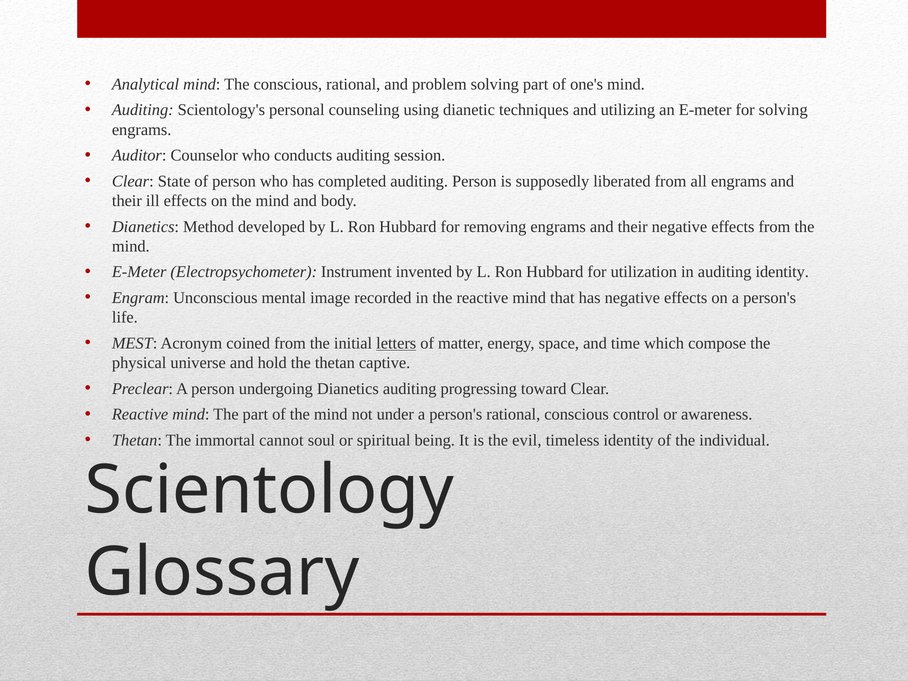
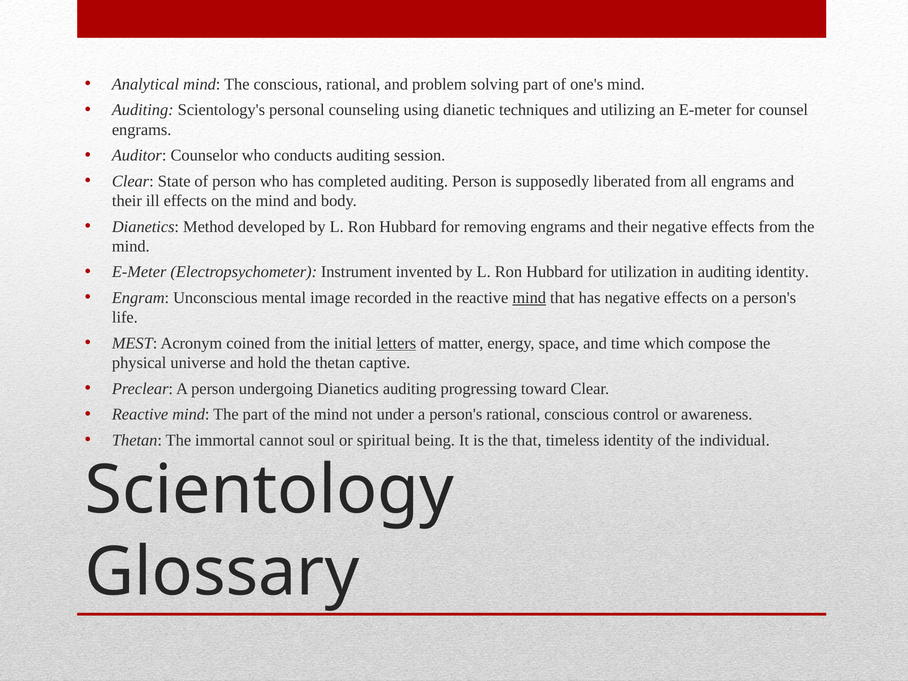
for solving: solving -> counsel
mind at (529, 298) underline: none -> present
the evil: evil -> that
